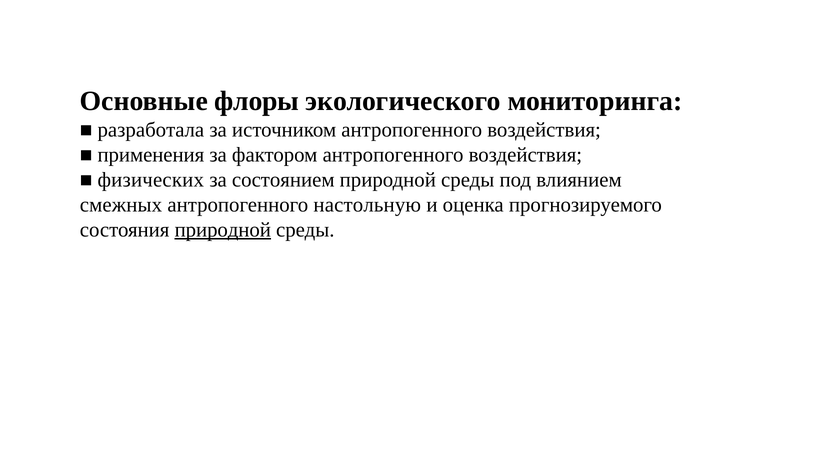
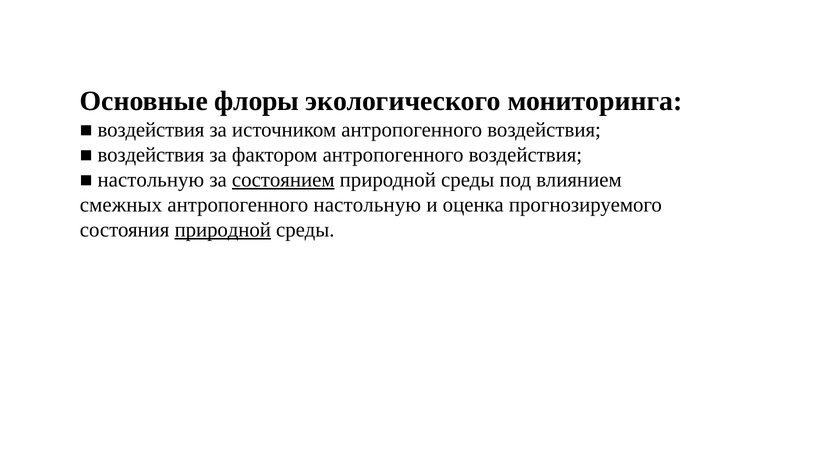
разработала at (151, 130): разработала -> воздействия
применения at (151, 155): применения -> воздействия
физических at (151, 180): физических -> настольную
состоянием underline: none -> present
